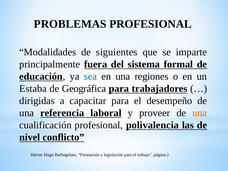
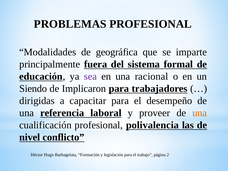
siguientes: siguientes -> geográfica
sea colour: blue -> purple
regiones: regiones -> racional
Estaba: Estaba -> Siendo
Geográfica: Geográfica -> Implicaron
